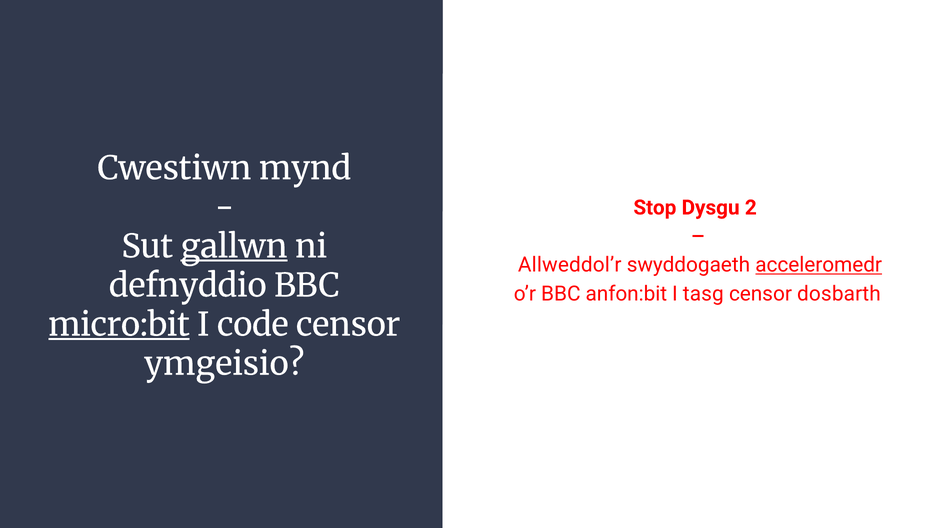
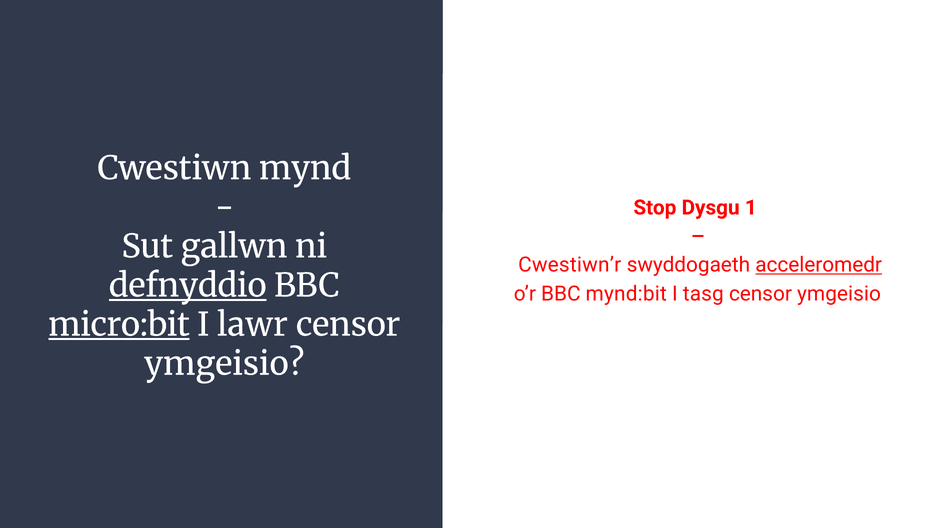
2: 2 -> 1
gallwn underline: present -> none
Allweddol’r: Allweddol’r -> Cwestiwn’r
defnyddio underline: none -> present
anfon:bit: anfon:bit -> mynd:bit
dosbarth at (839, 294): dosbarth -> ymgeisio
code: code -> lawr
